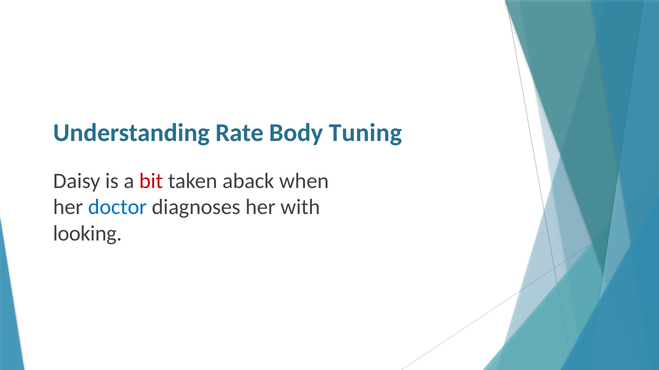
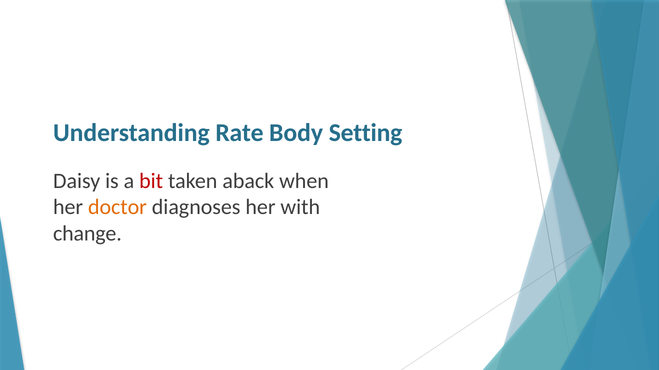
Tuning: Tuning -> Setting
doctor colour: blue -> orange
looking: looking -> change
